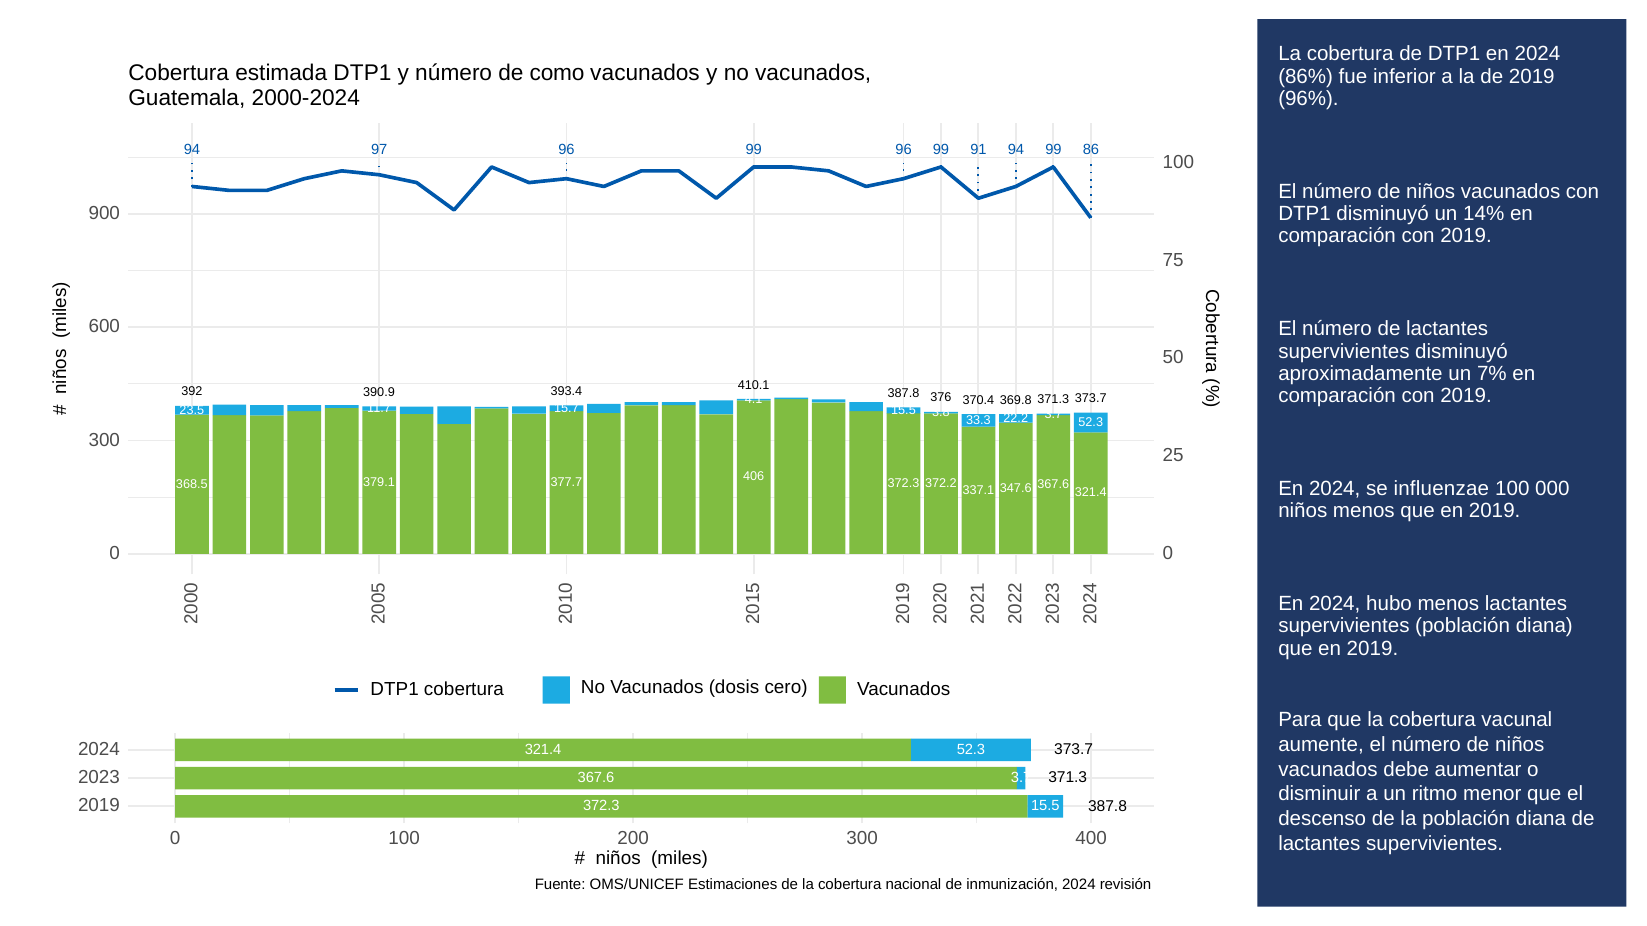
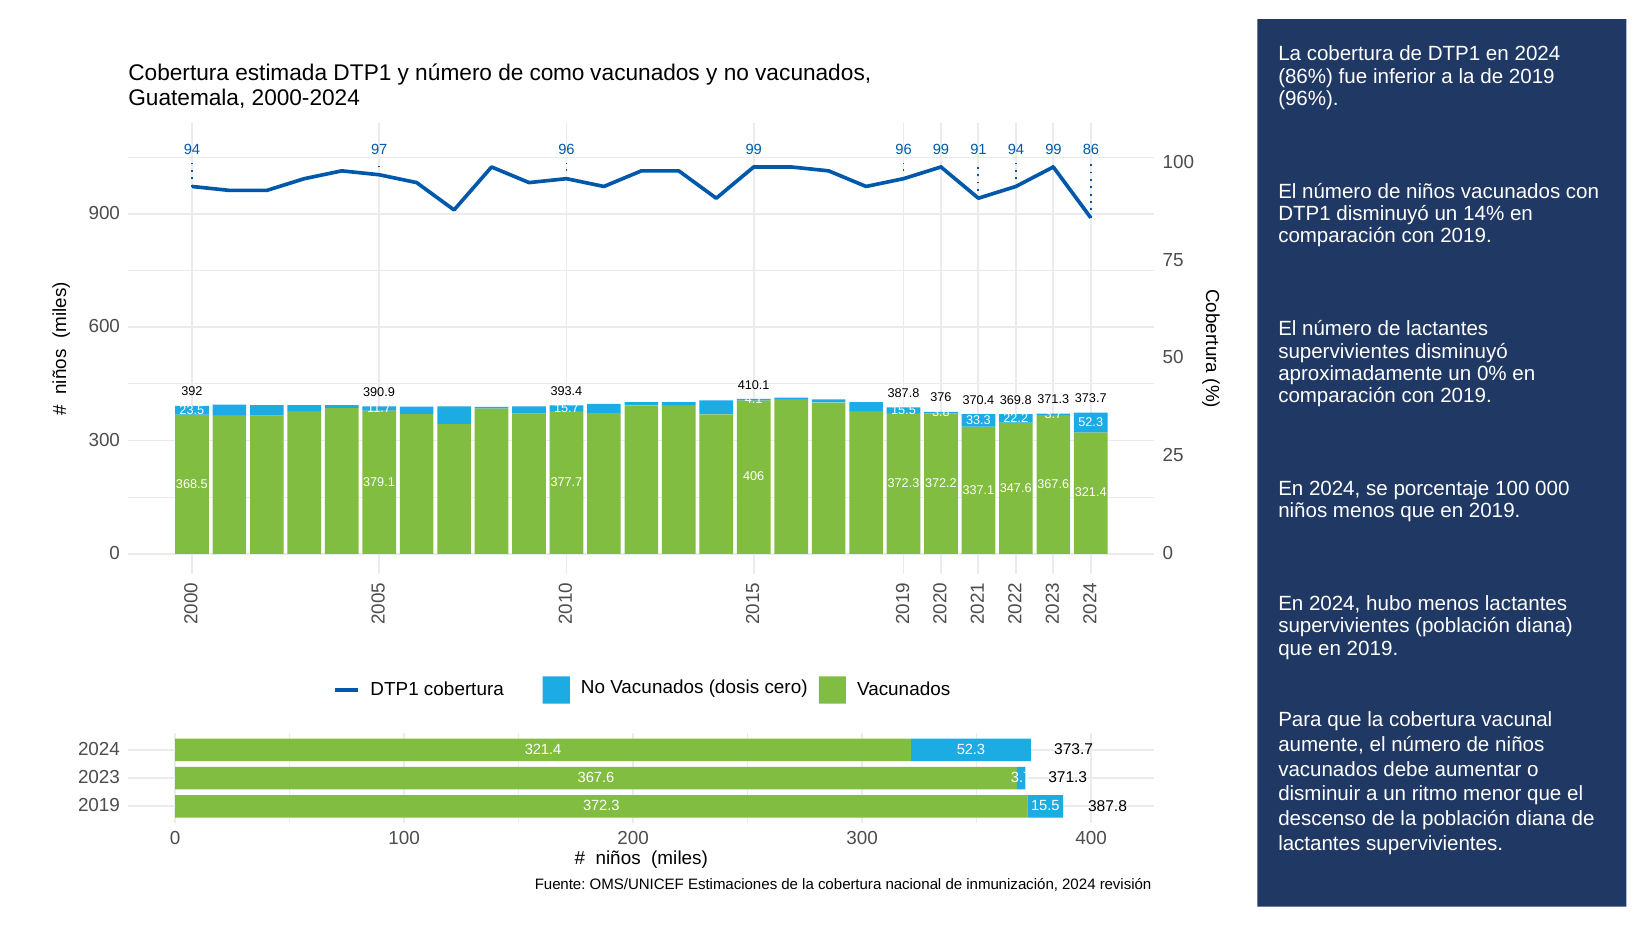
7%: 7% -> 0%
influenzae: influenzae -> porcentaje
